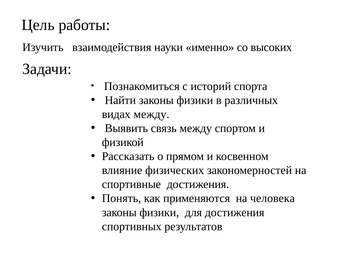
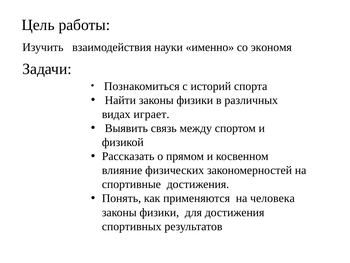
высоких: высоких -> экономя
видах между: между -> играет
